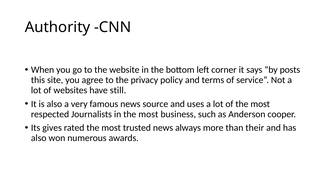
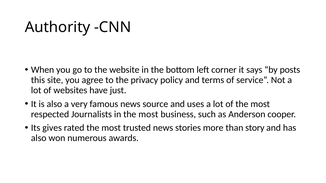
still: still -> just
always: always -> stories
their: their -> story
